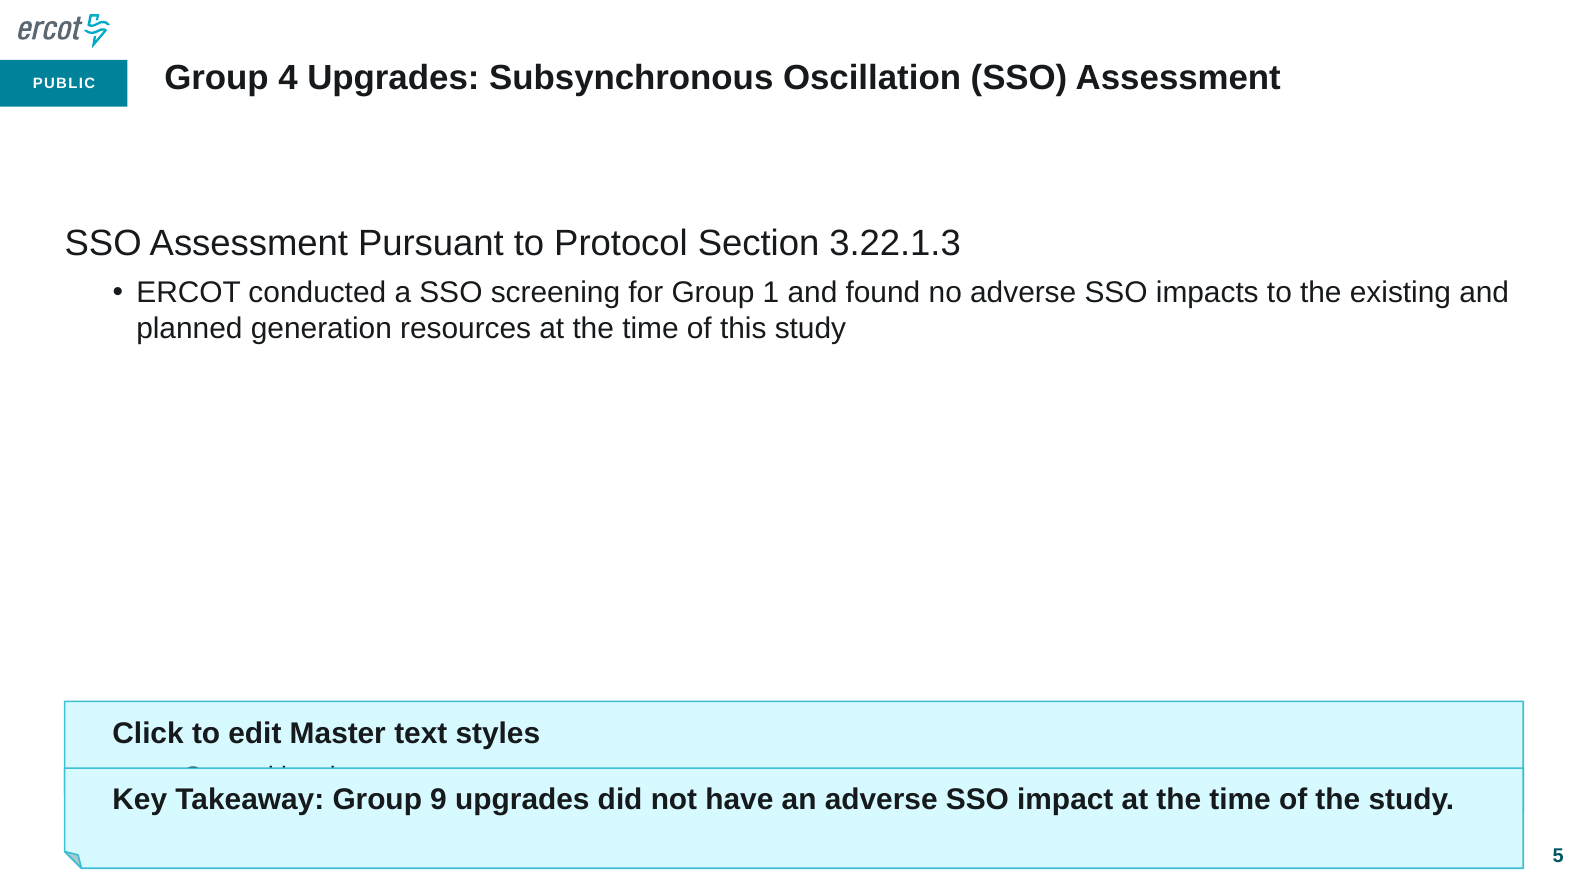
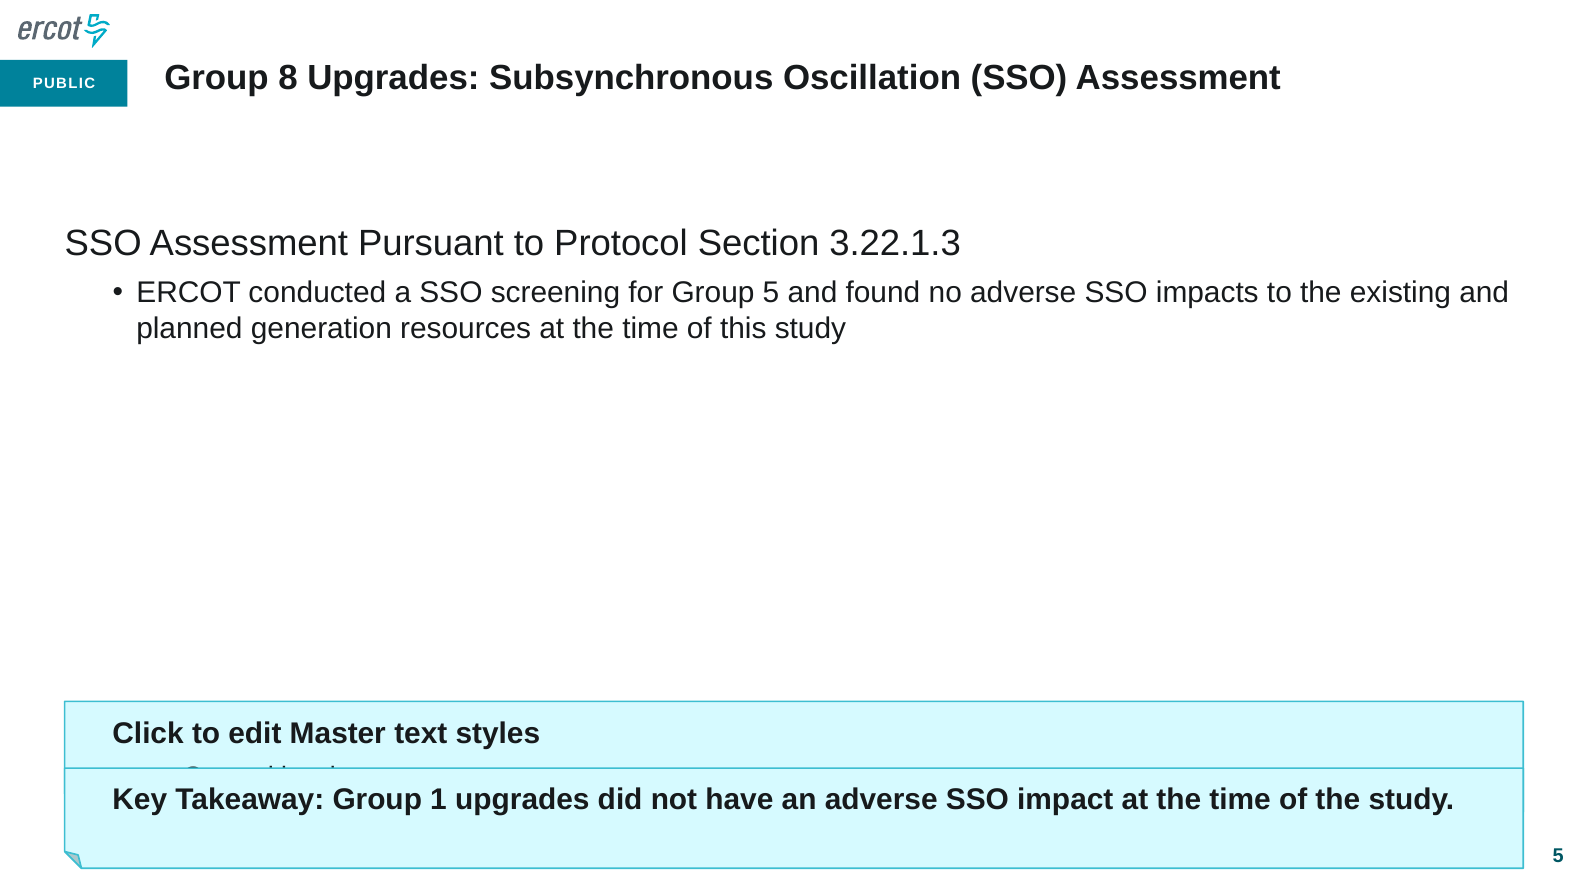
4: 4 -> 8
Group 1: 1 -> 5
9: 9 -> 1
